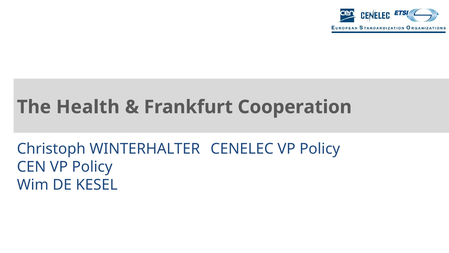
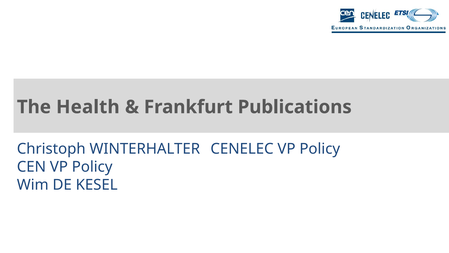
Cooperation: Cooperation -> Publications
